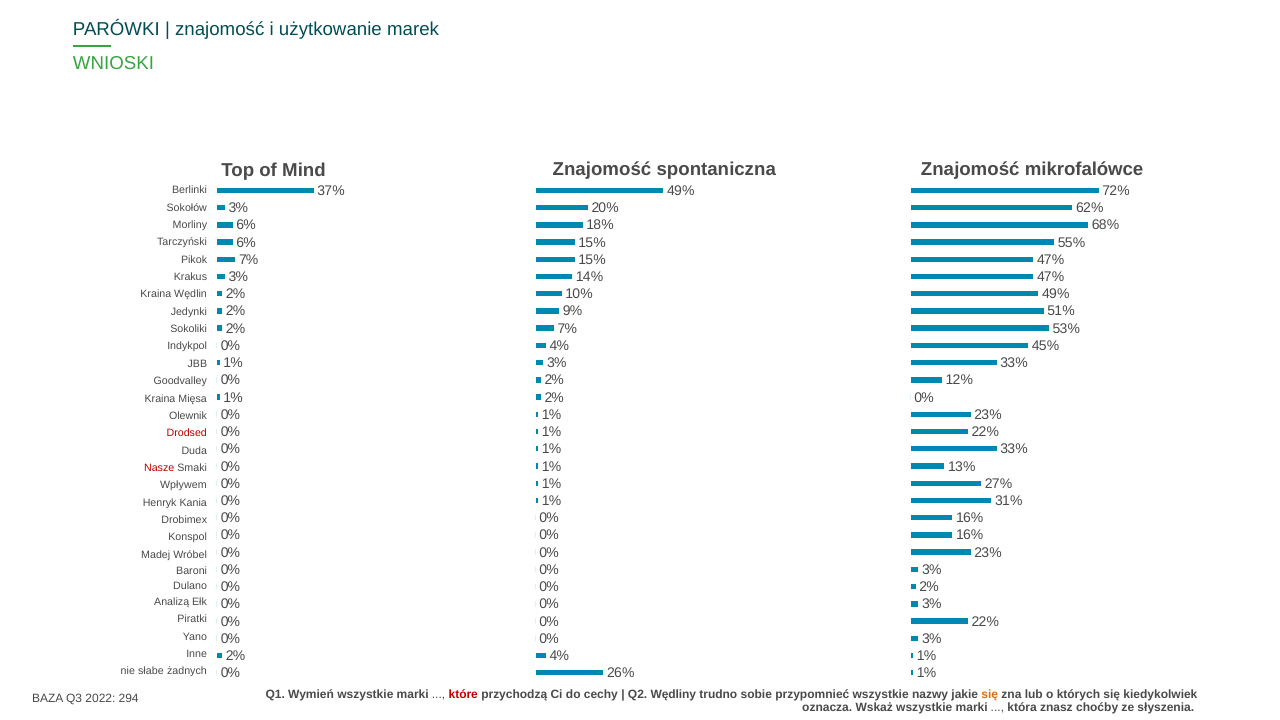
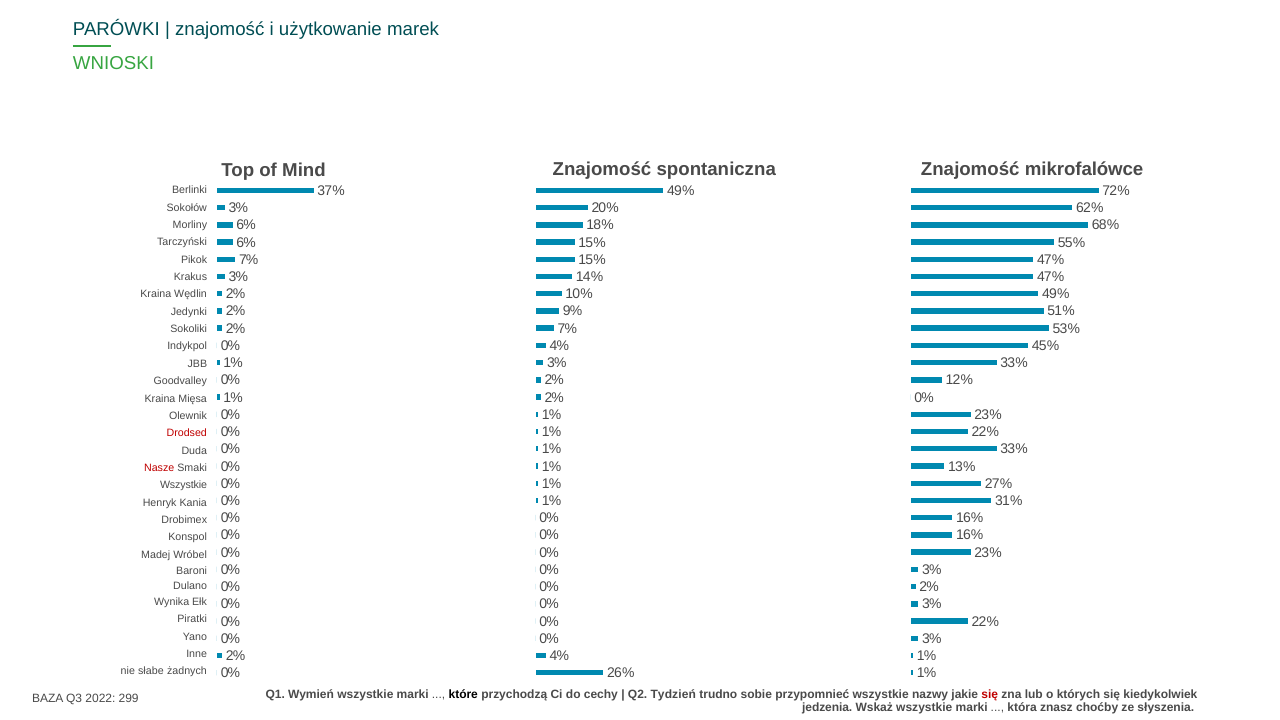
Wpływem at (183, 485): Wpływem -> Wszystkie
Analizą: Analizą -> Wynika
które colour: red -> black
Wędliny: Wędliny -> Tydzień
się at (990, 695) colour: orange -> red
294: 294 -> 299
oznacza: oznacza -> jedzenia
